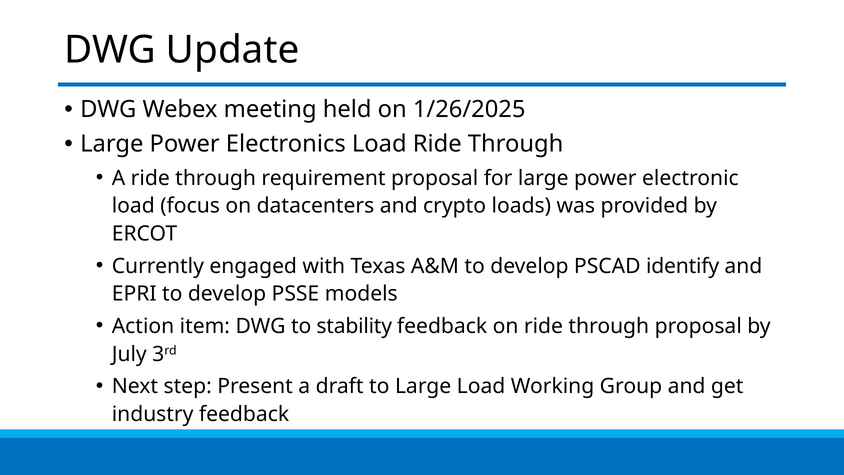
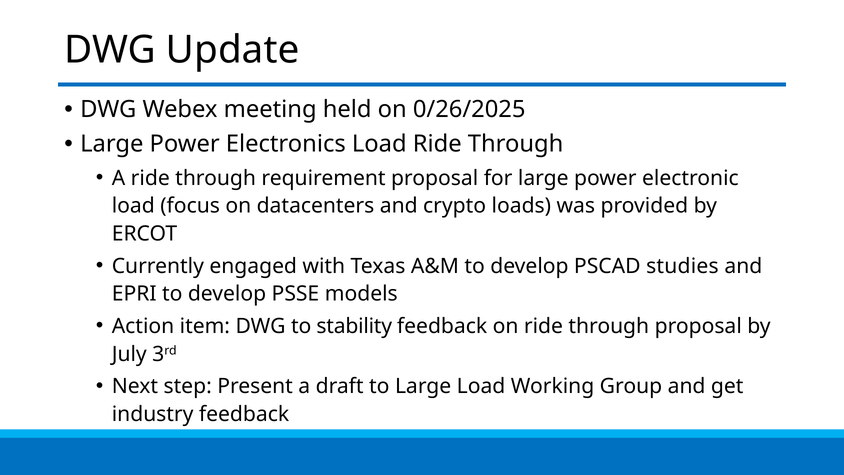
1/26/2025: 1/26/2025 -> 0/26/2025
identify: identify -> studies
